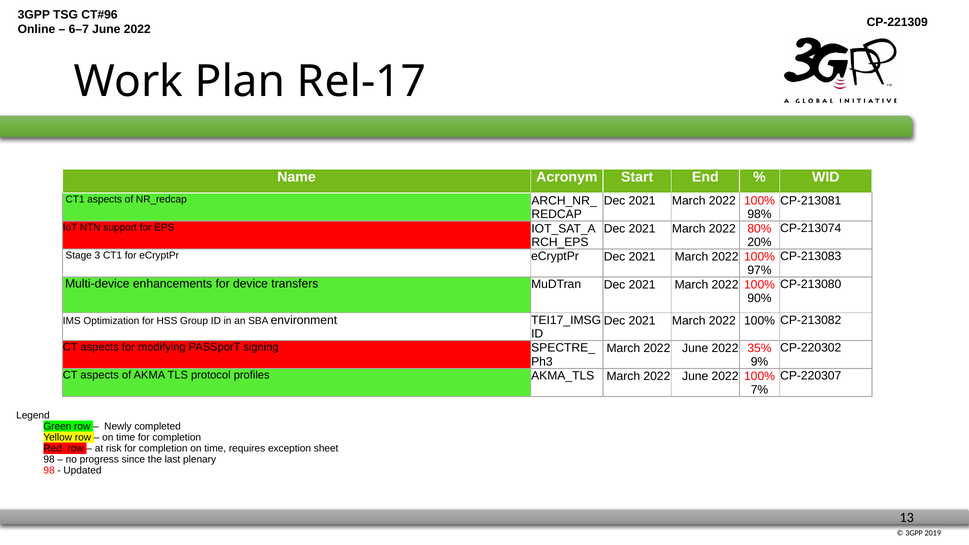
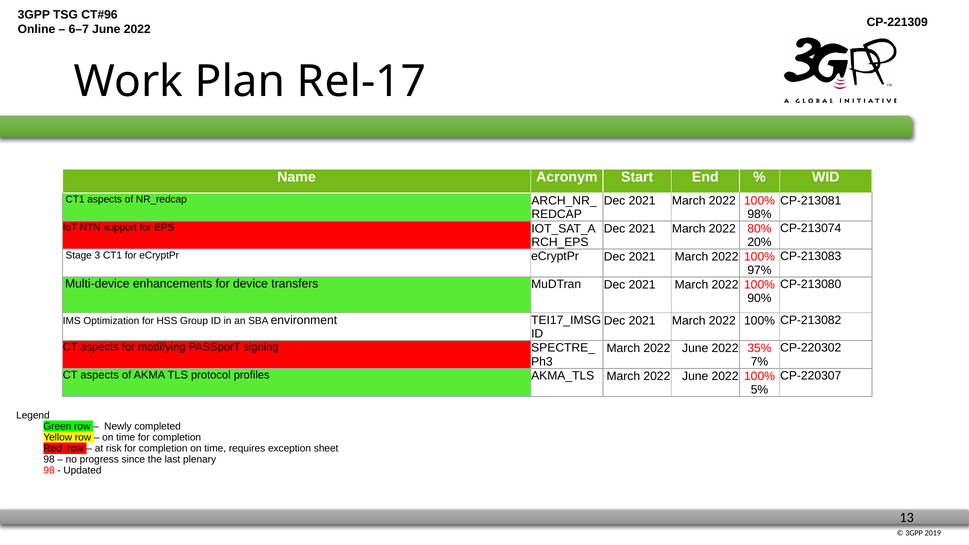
9%: 9% -> 7%
7%: 7% -> 5%
